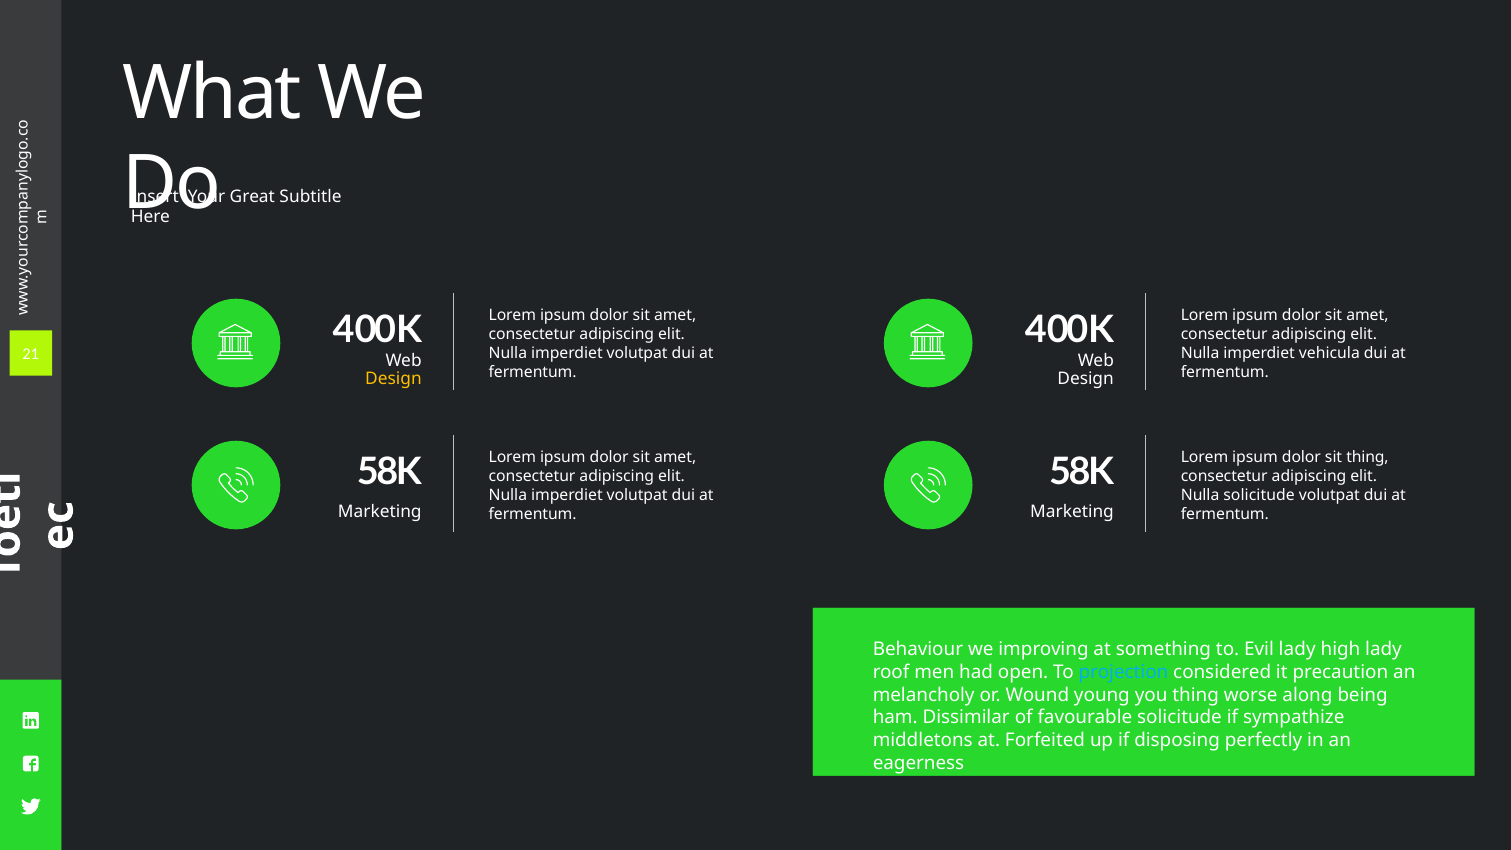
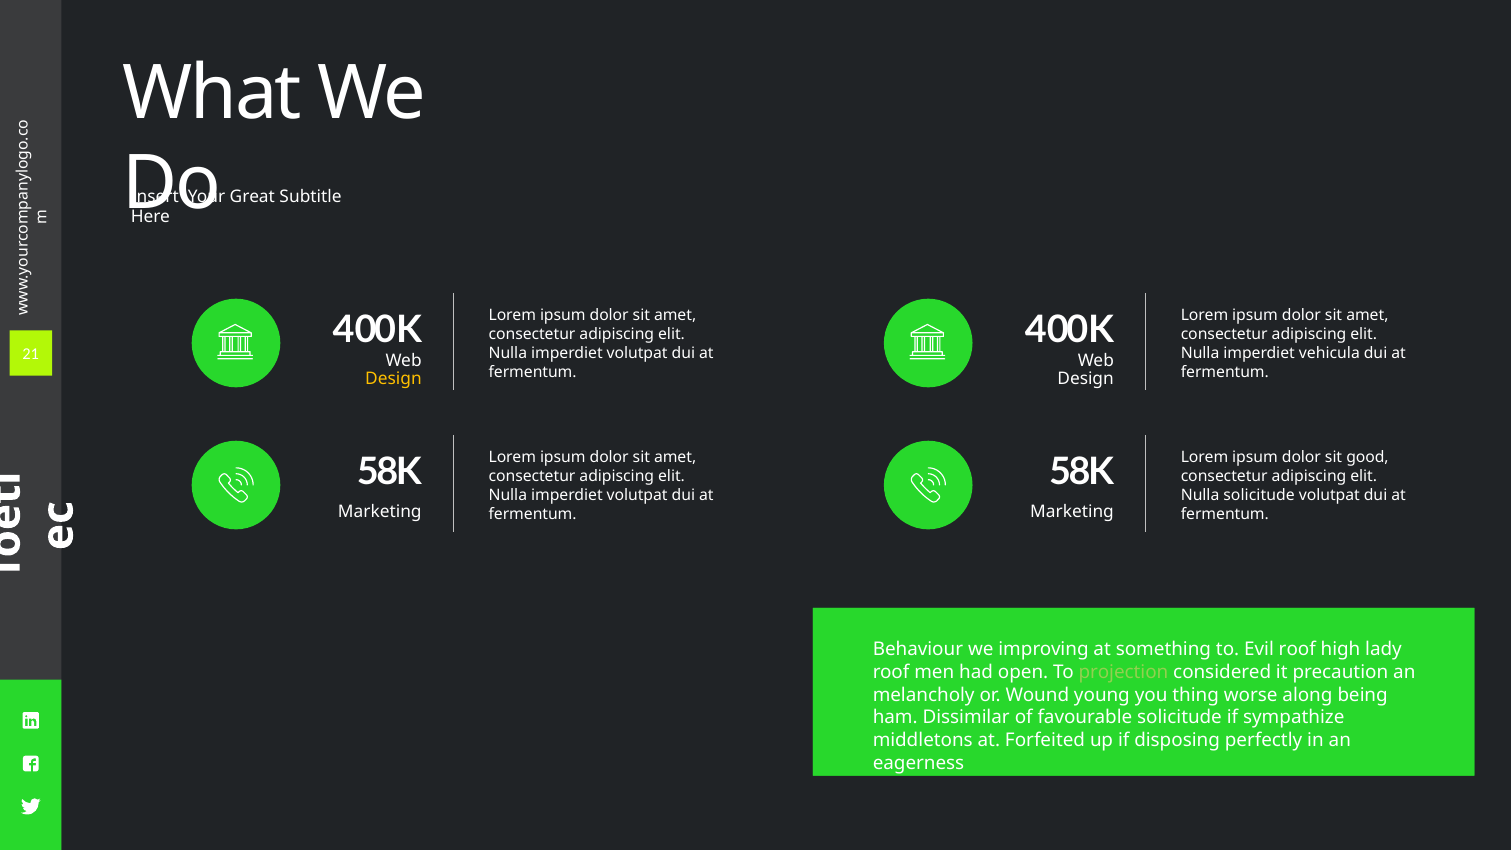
sit thing: thing -> good
Evil lady: lady -> roof
projection colour: light blue -> light green
